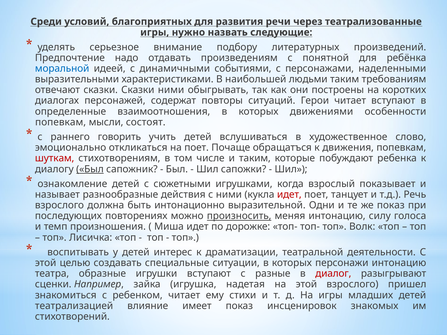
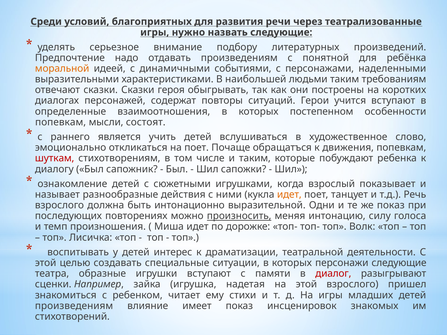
моральной colour: blue -> orange
Сказки ними: ними -> героя
Герои читает: читает -> учится
движениями: движениями -> постепенном
говорить: говорить -> является
Был at (90, 169) underline: present -> none
идет at (289, 195) colour: red -> orange
персонажи интонацию: интонацию -> следующие
разные: разные -> памяти
театрализацией at (74, 306): театрализацией -> произведениям
